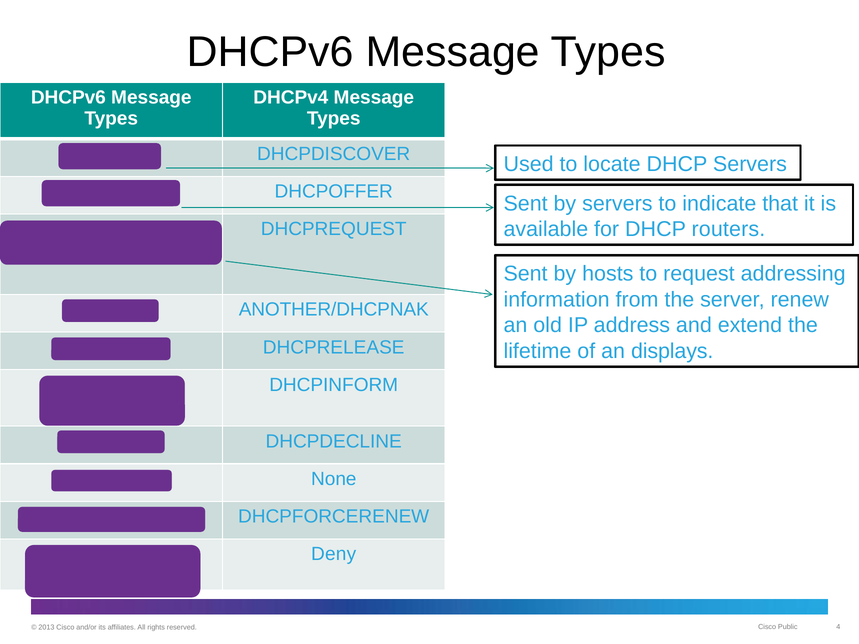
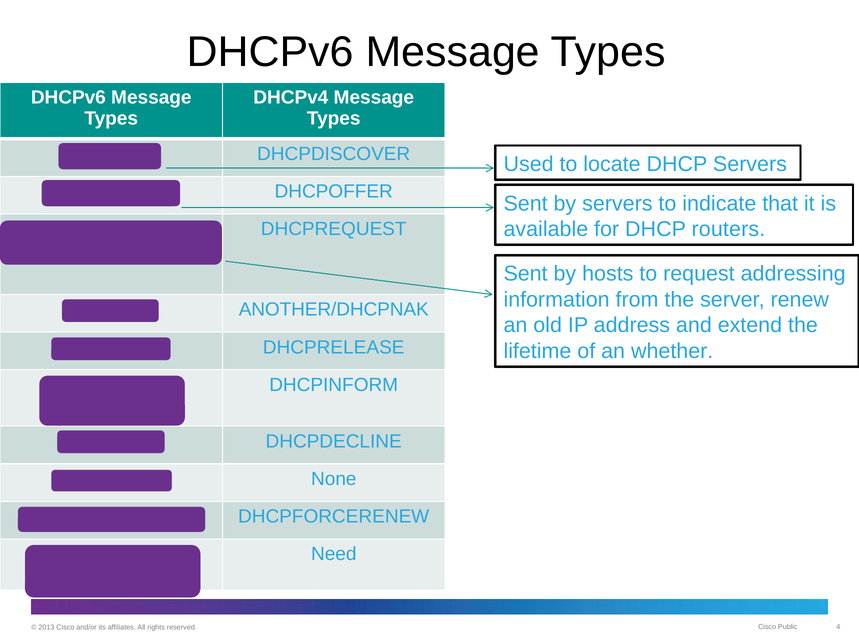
displays: displays -> whether
Deny: Deny -> Need
